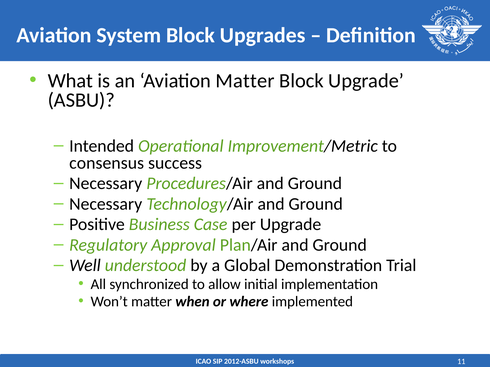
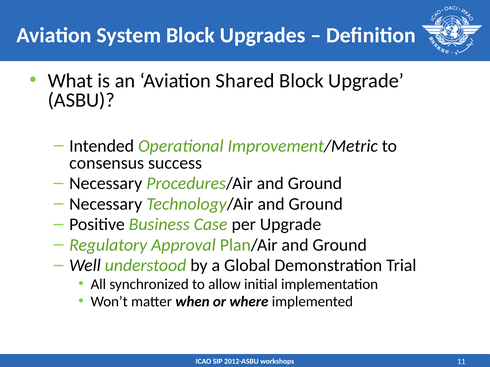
Aviation Matter: Matter -> Shared
